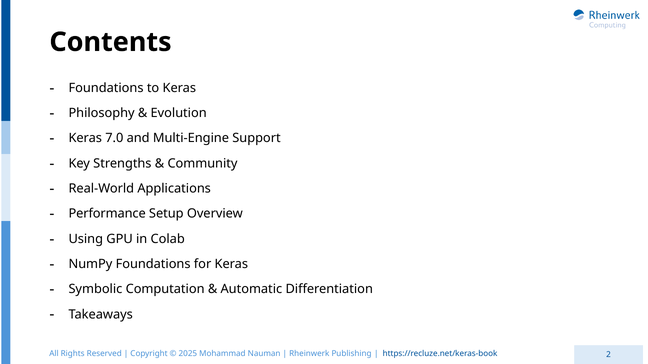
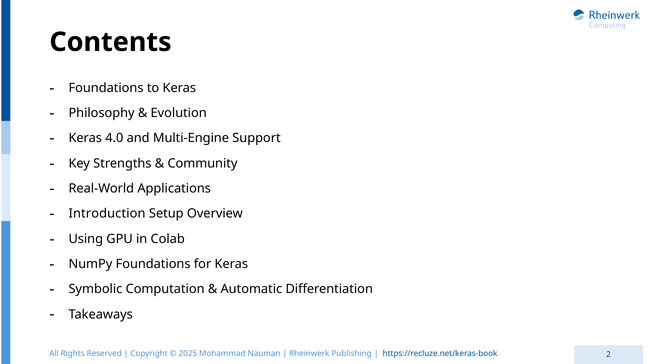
7.0: 7.0 -> 4.0
Performance: Performance -> Introduction
